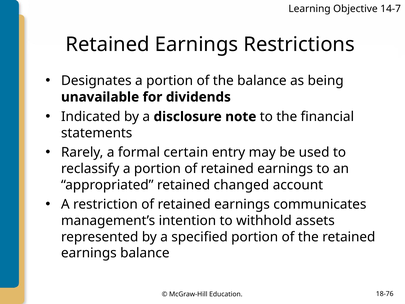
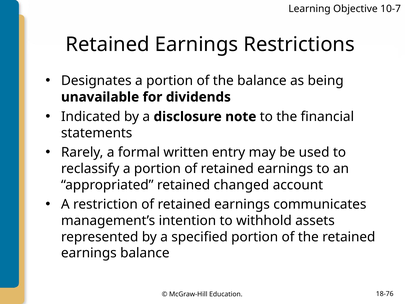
14-7: 14-7 -> 10-7
certain: certain -> written
